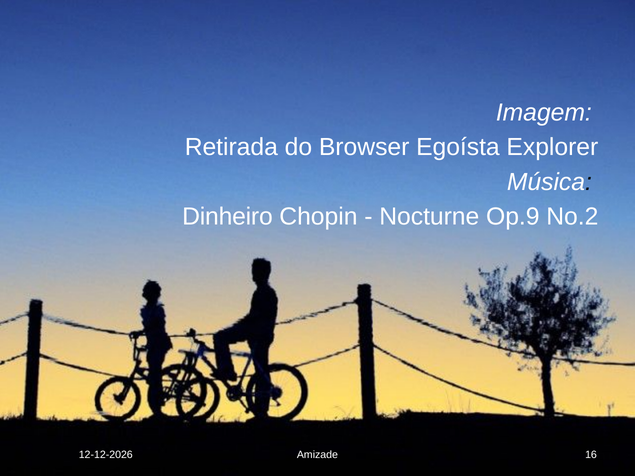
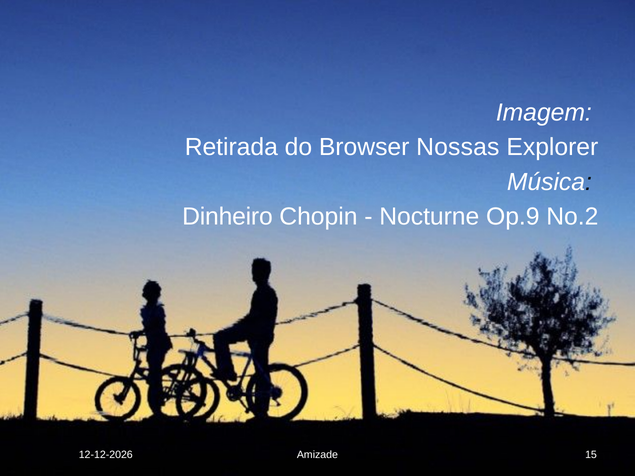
Egoísta: Egoísta -> Nossas
16: 16 -> 15
